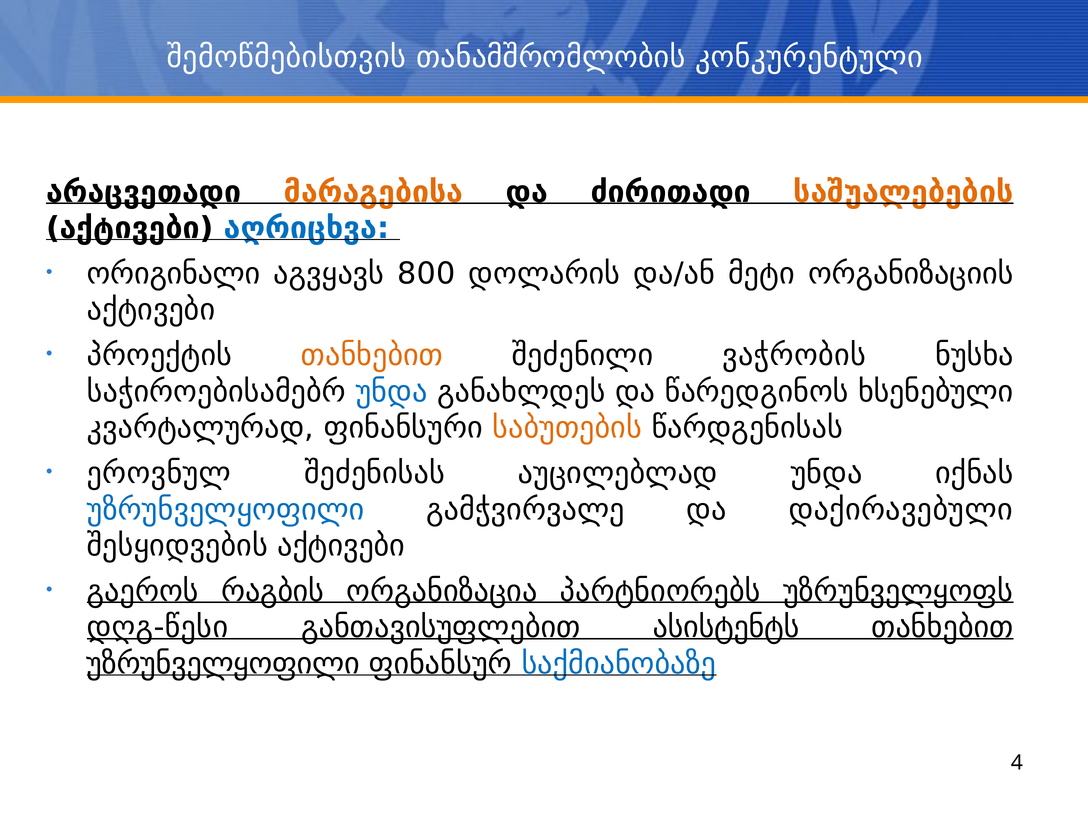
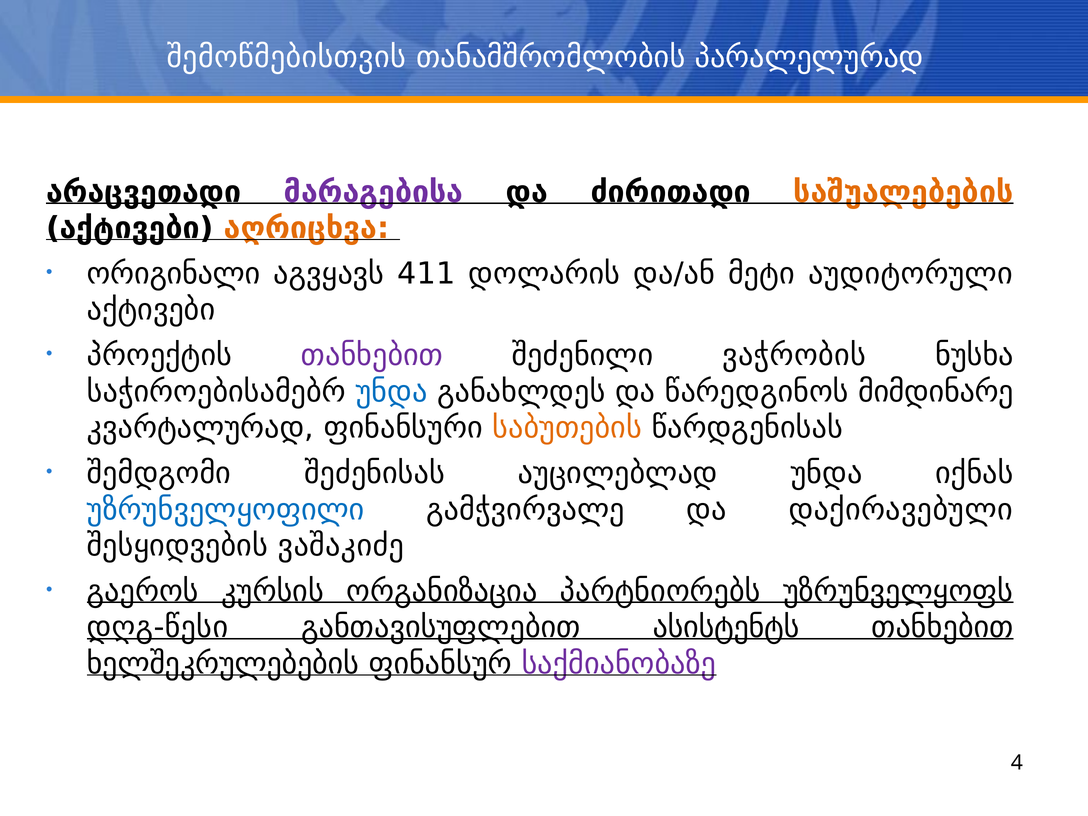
კონკურენტული: კონკურენტული -> პარალელურად
მარაგებისა colour: orange -> purple
აღრიცხვა colour: blue -> orange
800: 800 -> 411
ორგანიზაციის: ორგანიზაციის -> აუდიტორული
თანხებით at (372, 355) colour: orange -> purple
ხსენებული: ხსენებული -> მიმდინარე
ეროვნულ: ეროვნულ -> შემდგომი
შესყიდვების აქტივები: აქტივები -> ვაშაკიძე
რაგბის: რაგბის -> კურსის
უზრუნველყოფილი at (223, 664): უზრუნველყოფილი -> ხელშეკრულებების
საქმიანობაზე colour: blue -> purple
